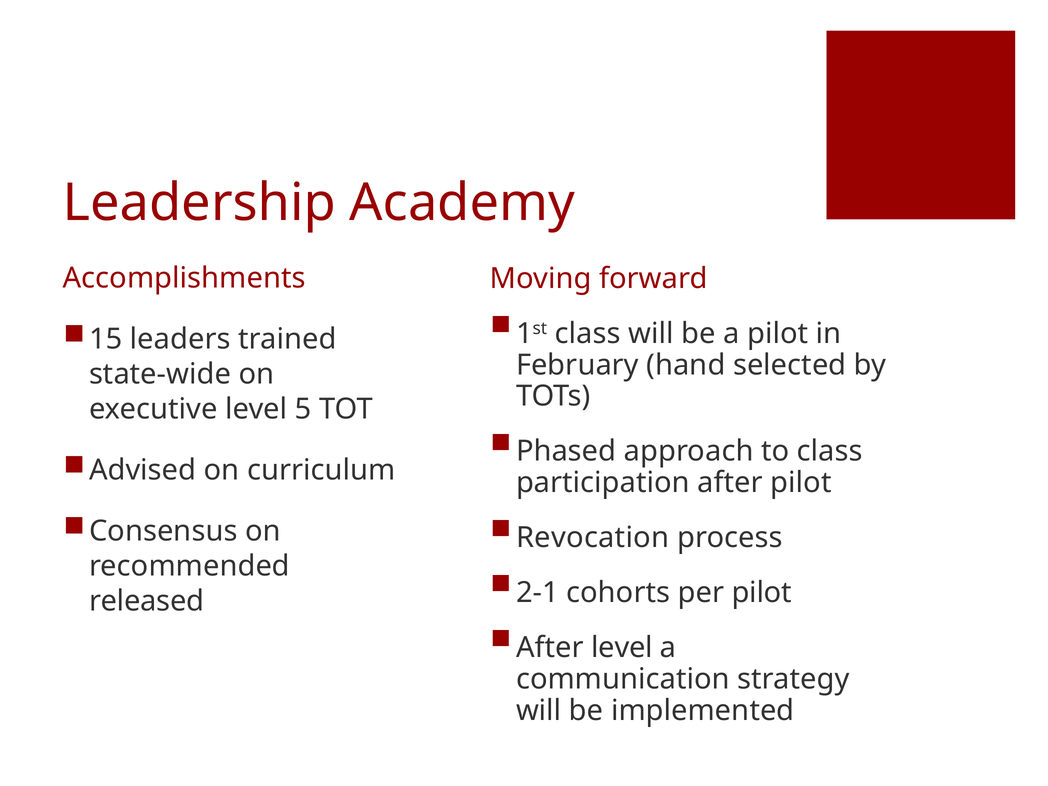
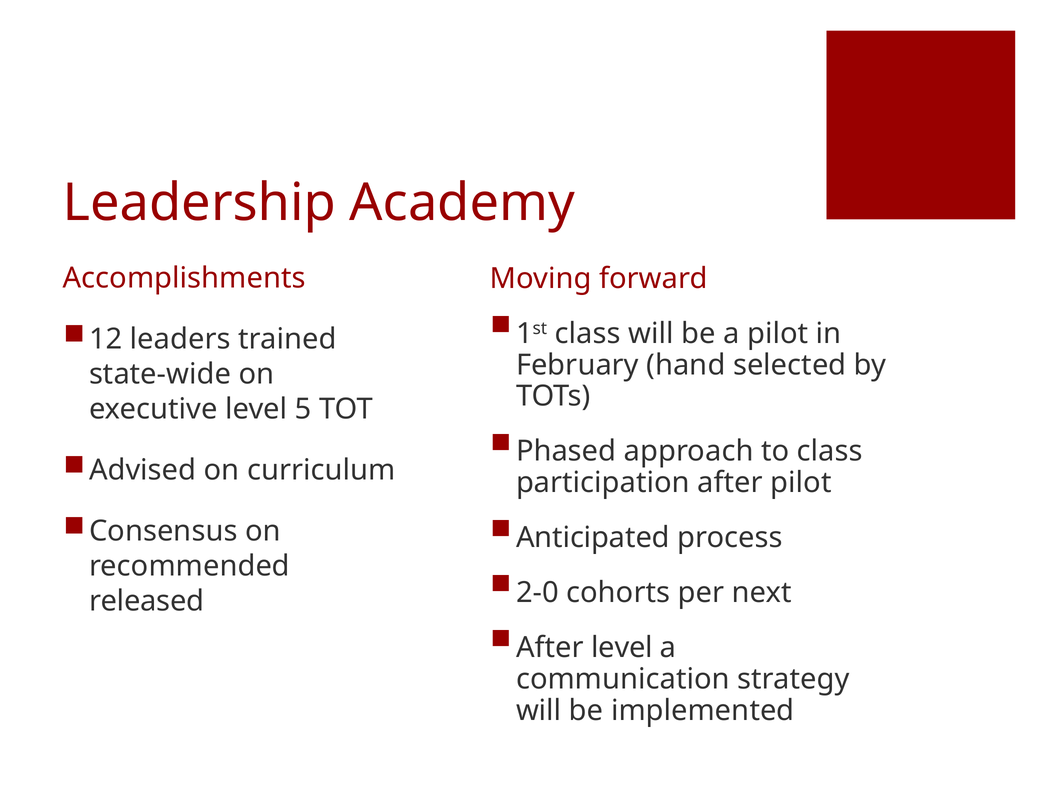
15: 15 -> 12
Revocation: Revocation -> Anticipated
2-1: 2-1 -> 2-0
per pilot: pilot -> next
